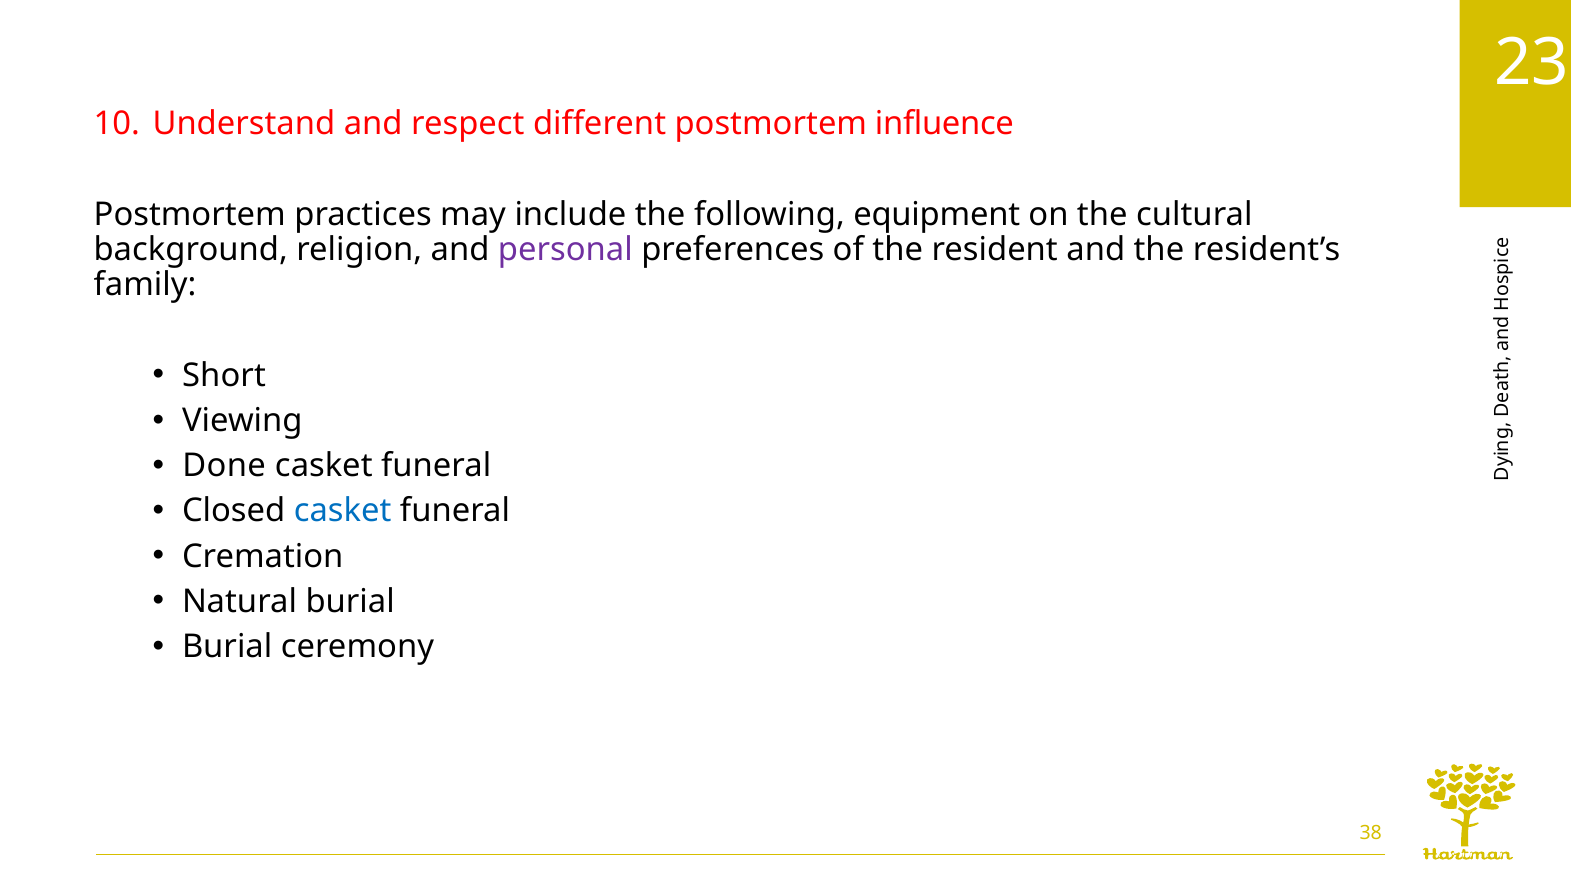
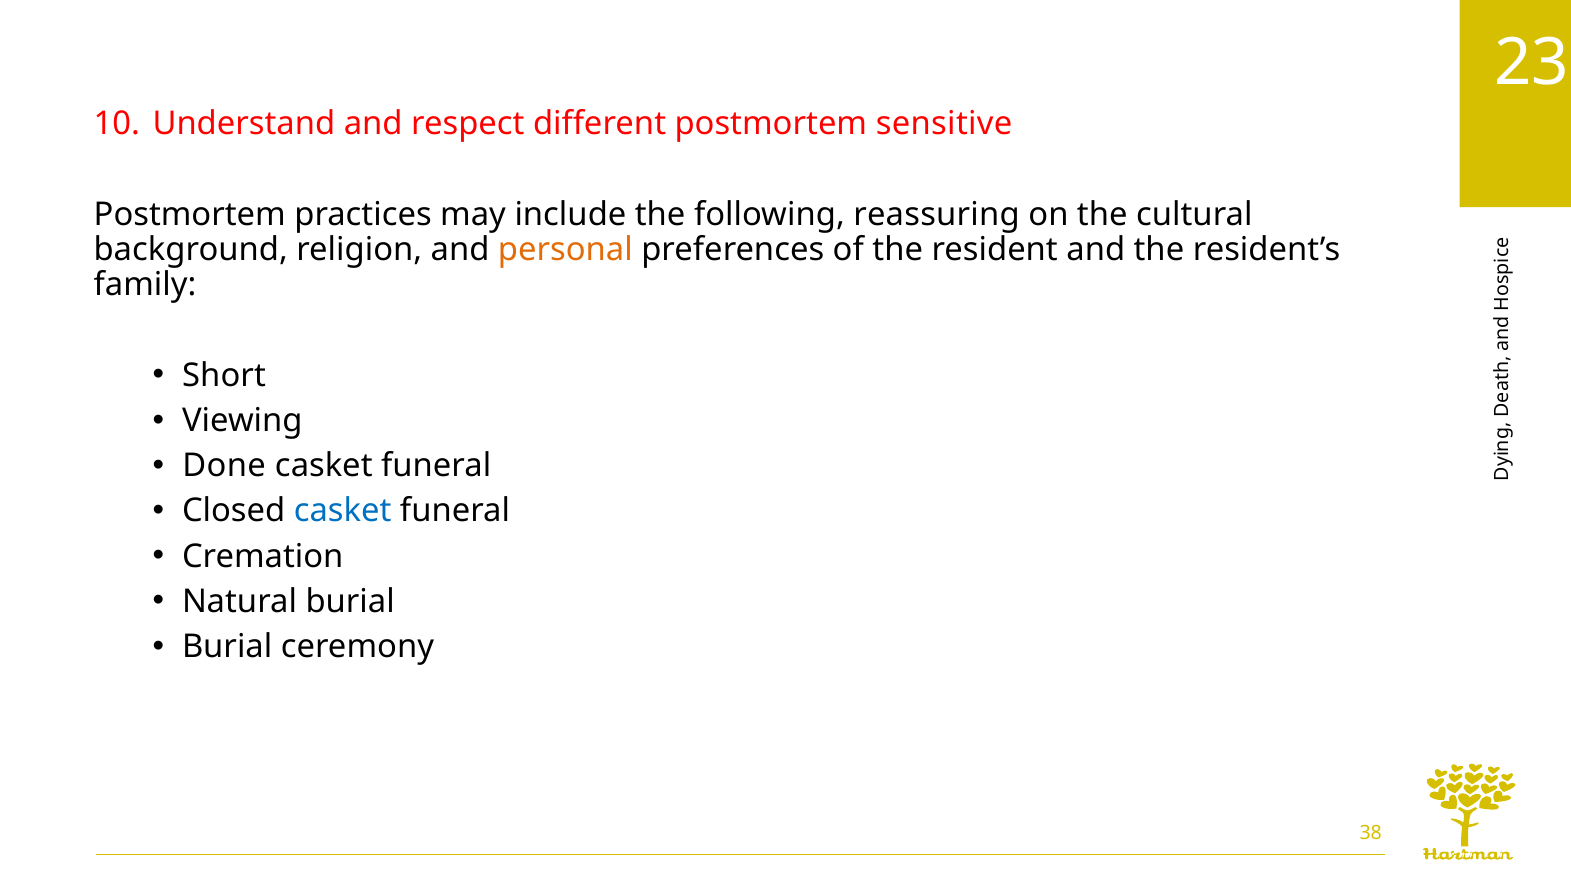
influence: influence -> sensitive
equipment: equipment -> reassuring
personal colour: purple -> orange
